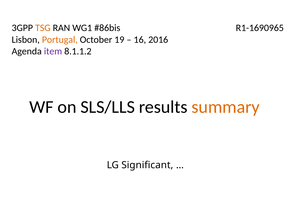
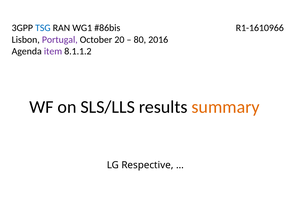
TSG colour: orange -> blue
R1-1690965: R1-1690965 -> R1-1610966
Portugal colour: orange -> purple
19: 19 -> 20
16: 16 -> 80
Significant: Significant -> Respective
